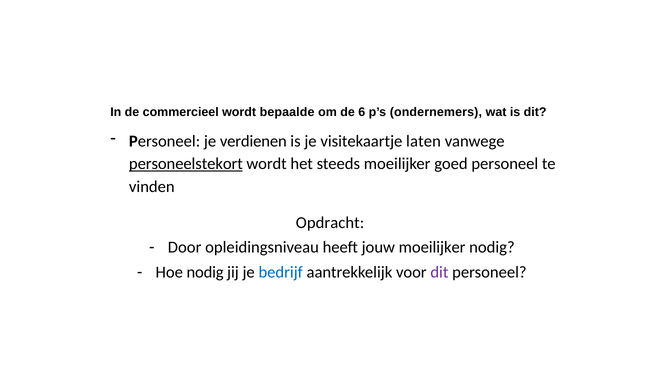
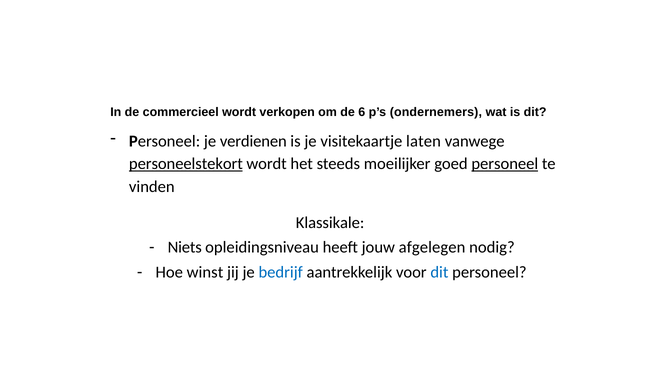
bepaalde: bepaalde -> verkopen
personeel at (505, 164) underline: none -> present
Opdracht: Opdracht -> Klassikale
Door: Door -> Niets
jouw moeilijker: moeilijker -> afgelegen
Hoe nodig: nodig -> winst
dit at (439, 272) colour: purple -> blue
